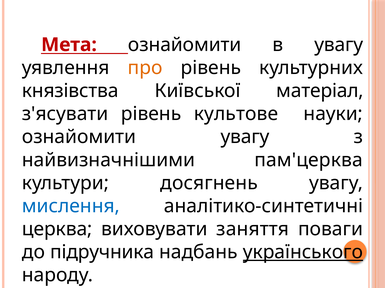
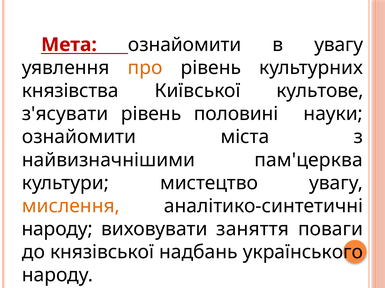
матеріал: матеріал -> культове
культове: культове -> половині
ознайомити увагу: увагу -> міста
досягнень: досягнень -> мистецтво
мислення colour: blue -> orange
церква at (57, 230): церква -> народу
підручника: підручника -> князівської
українського underline: present -> none
